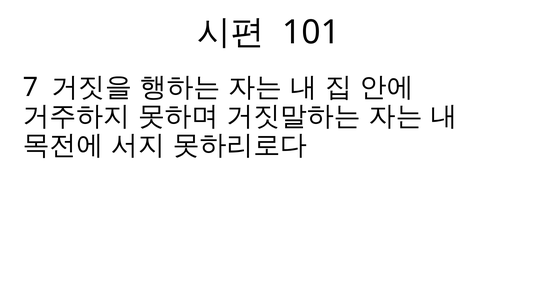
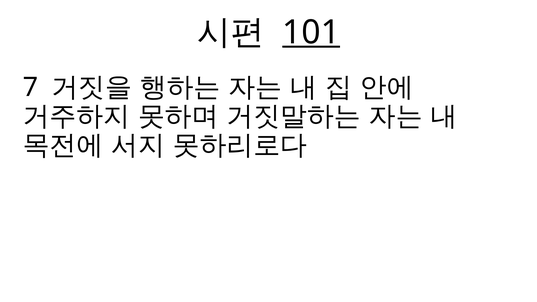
101 underline: none -> present
